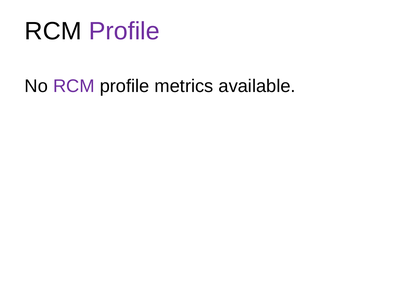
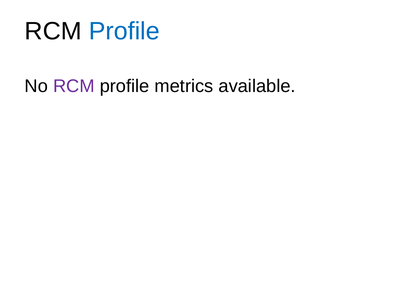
Profile at (124, 31) colour: purple -> blue
